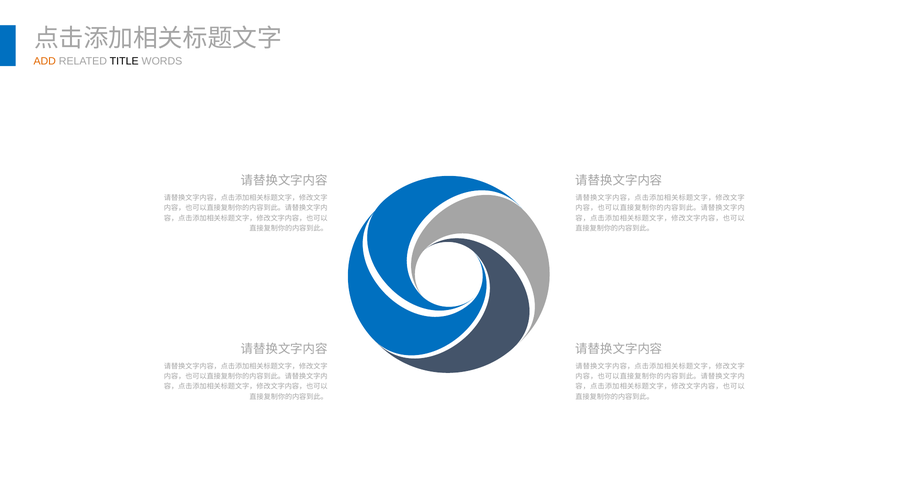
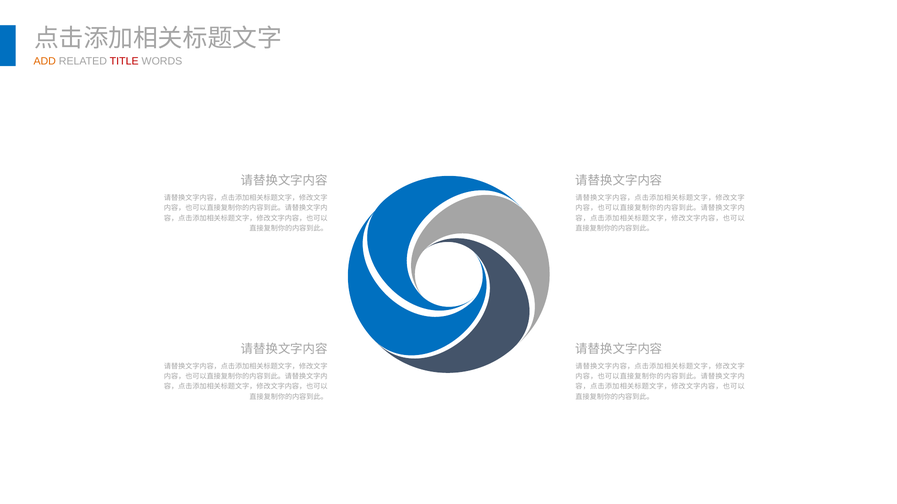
TITLE colour: black -> red
